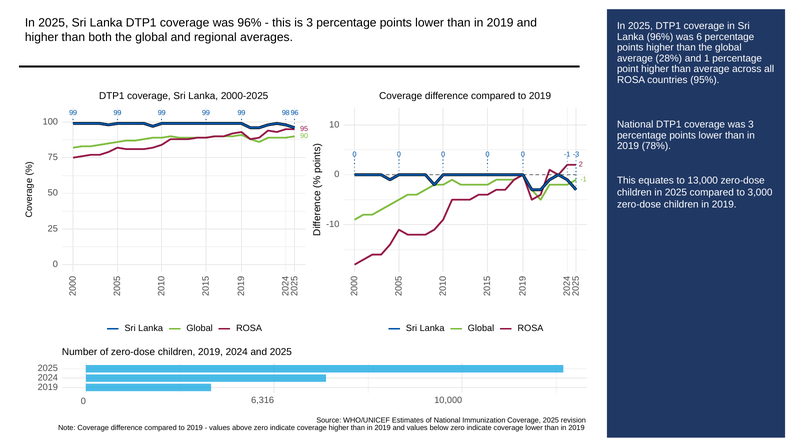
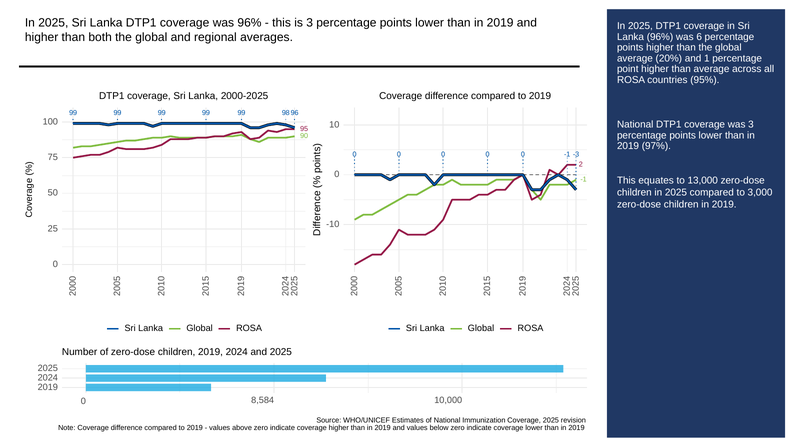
28%: 28% -> 20%
78%: 78% -> 97%
6,316: 6,316 -> 8,584
